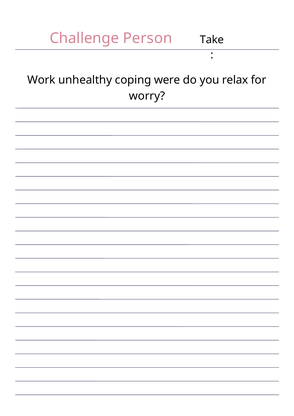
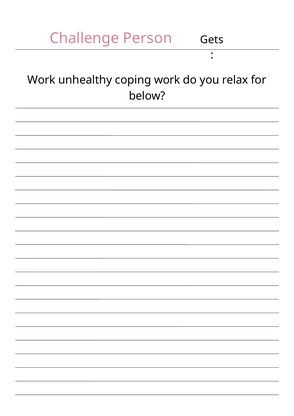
Take: Take -> Gets
coping were: were -> work
worry: worry -> below
